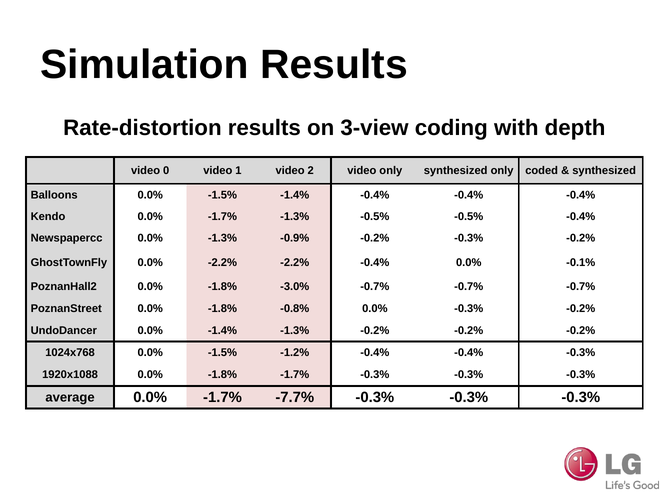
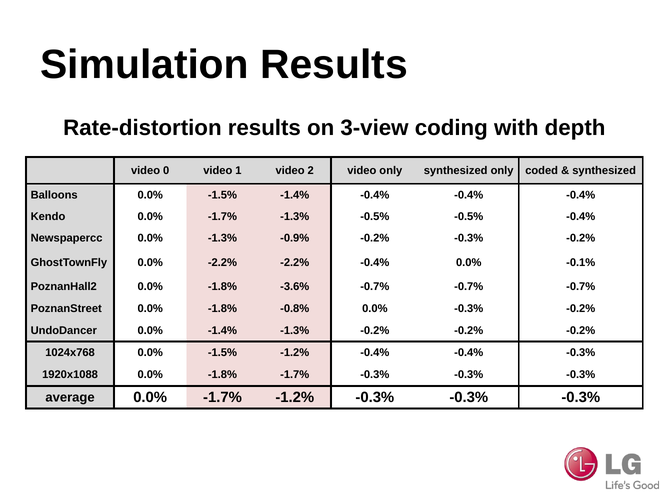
-3.0%: -3.0% -> -3.6%
-1.7% -7.7%: -7.7% -> -1.2%
